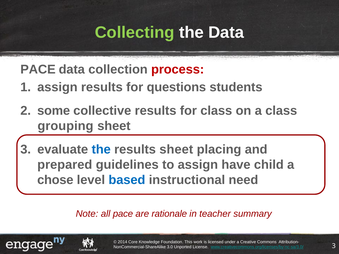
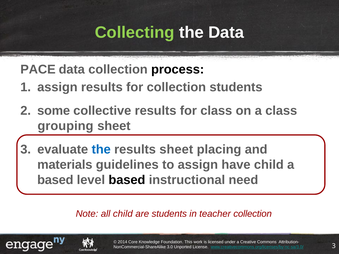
process colour: red -> black
for questions: questions -> collection
prepared: prepared -> materials
chose at (55, 180): chose -> based
based at (127, 180) colour: blue -> black
all pace: pace -> child
are rationale: rationale -> students
teacher summary: summary -> collection
